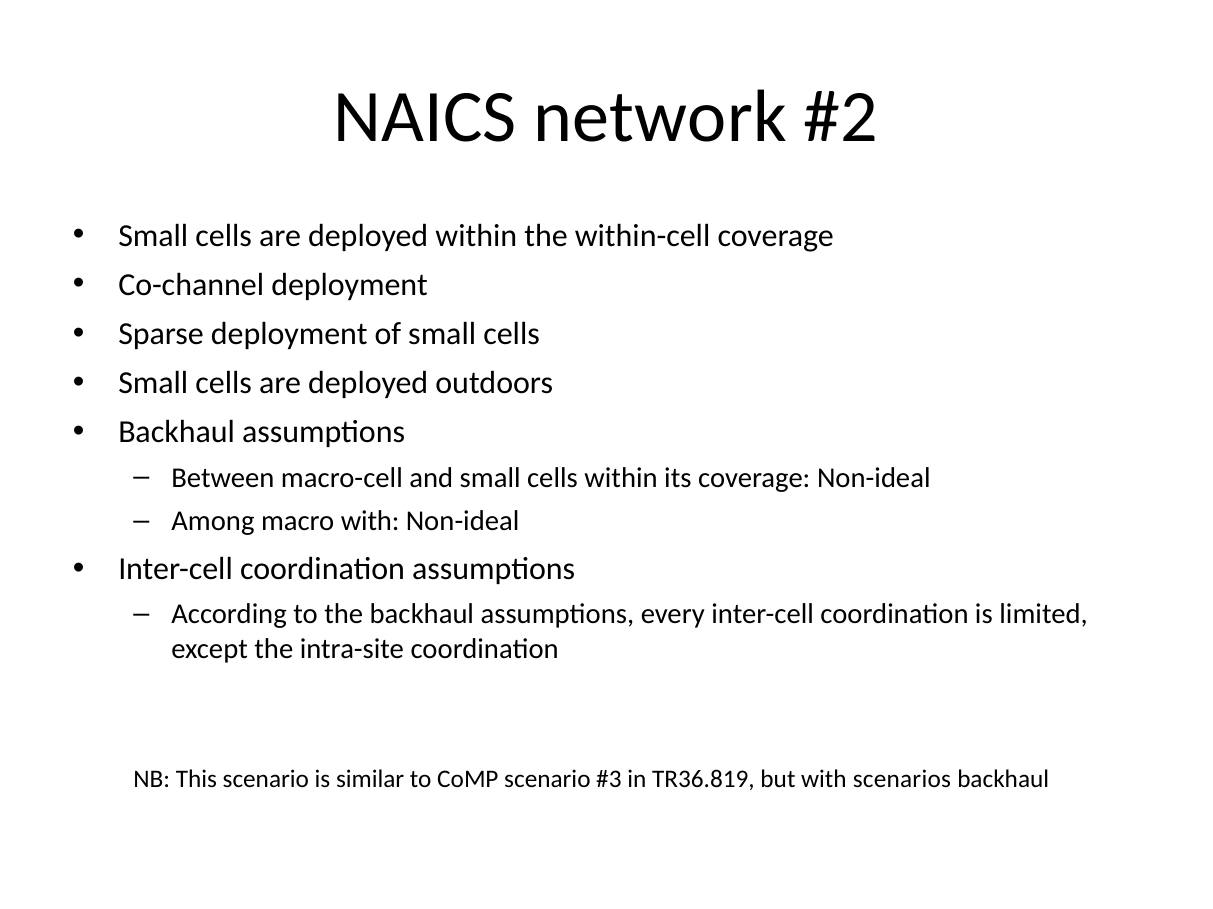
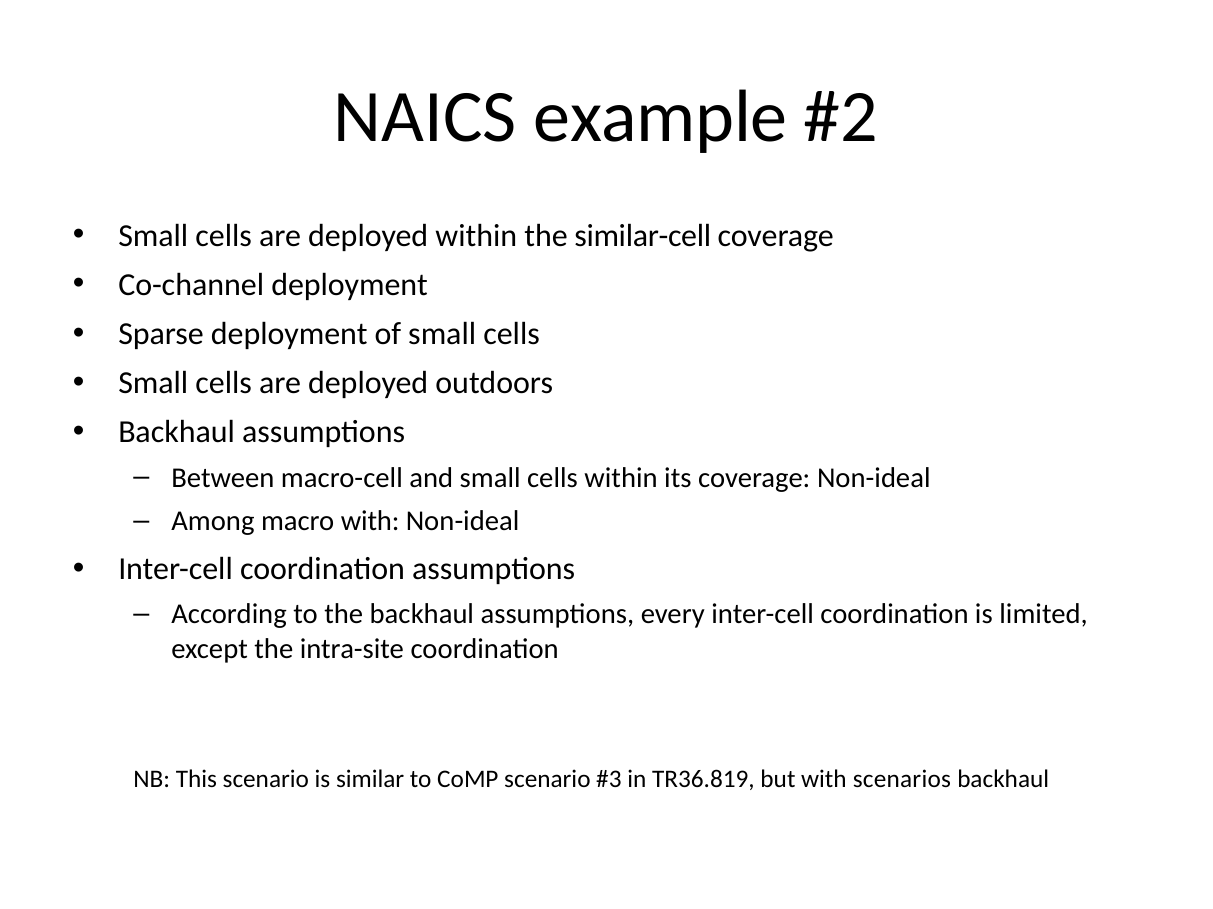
network: network -> example
within-cell: within-cell -> similar-cell
